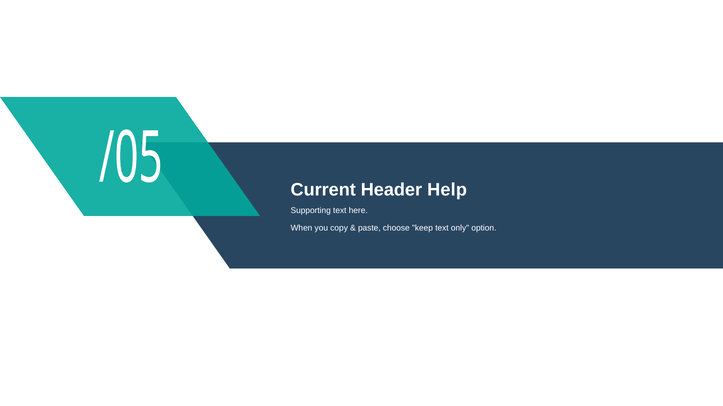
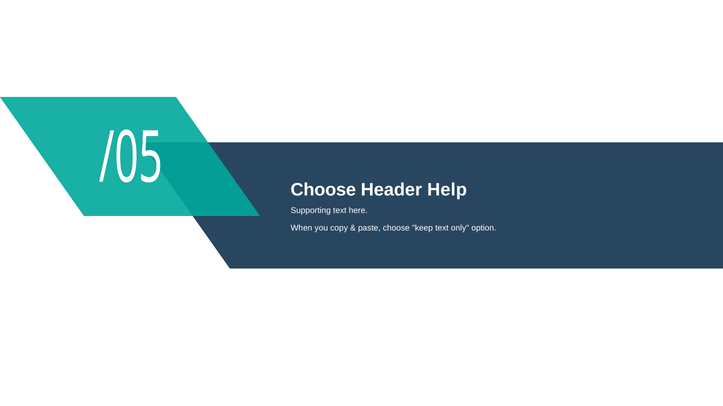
Current at (323, 190): Current -> Choose
